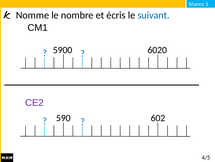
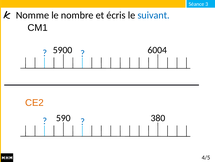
6020: 6020 -> 6004
CE2 colour: purple -> orange
602: 602 -> 380
